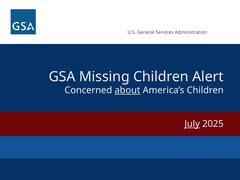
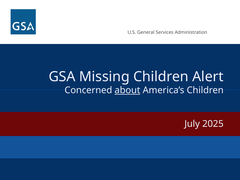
July underline: present -> none
